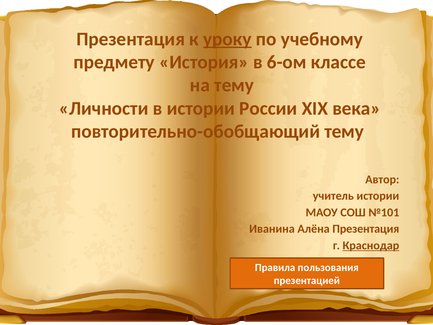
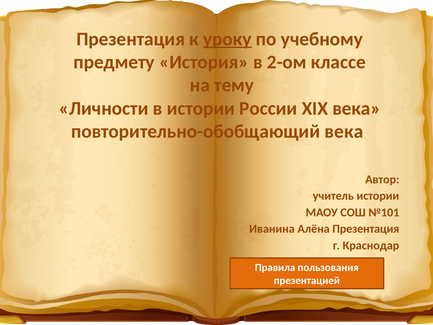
6-ом: 6-ом -> 2-ом
повторительно-обобщающий тему: тему -> века
Краснодар underline: present -> none
